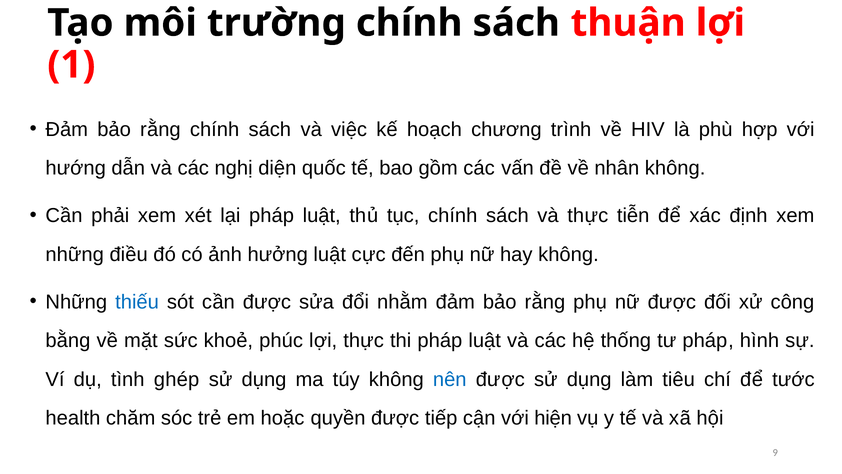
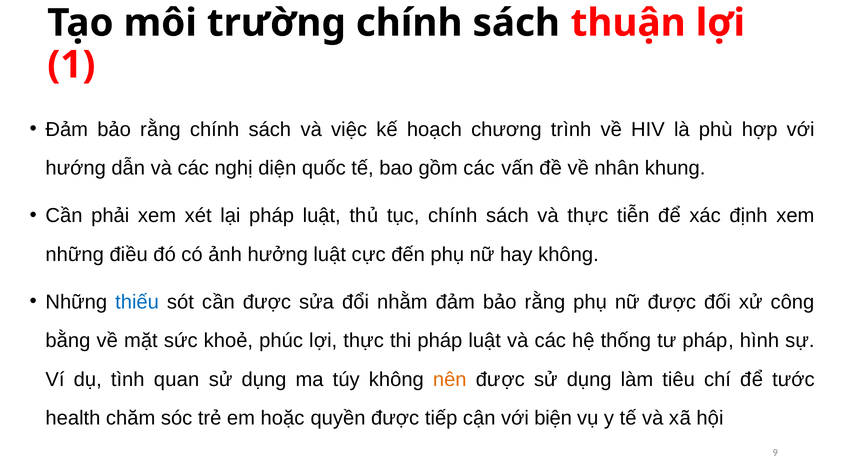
nhân không: không -> khung
ghép: ghép -> quan
nên colour: blue -> orange
hiện: hiện -> biện
